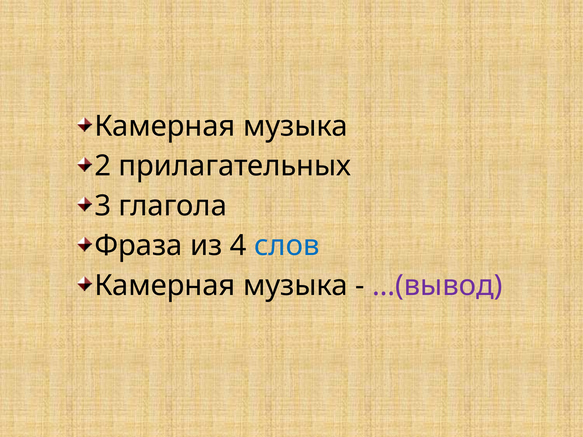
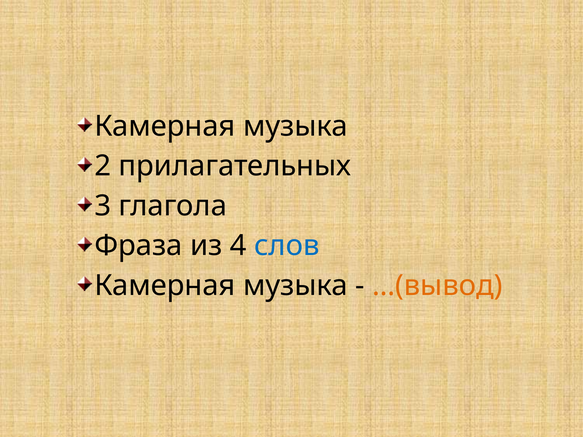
…(вывод colour: purple -> orange
